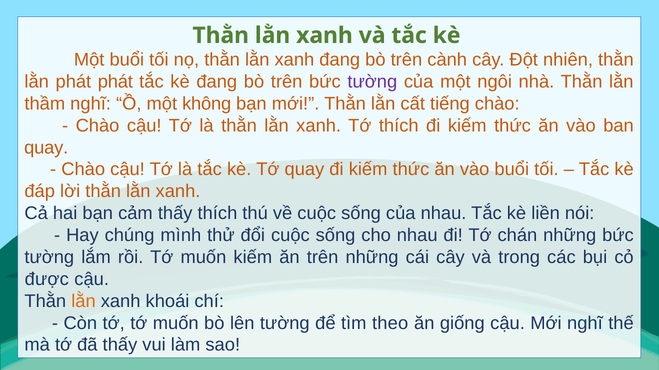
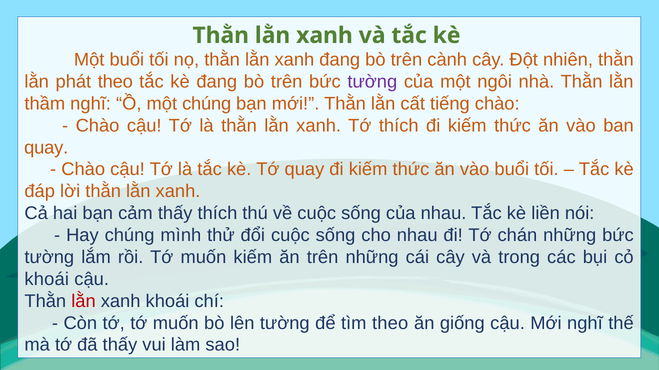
phát phát: phát -> theo
một không: không -> chúng
được at (47, 280): được -> khoái
lằn at (84, 302) colour: orange -> red
